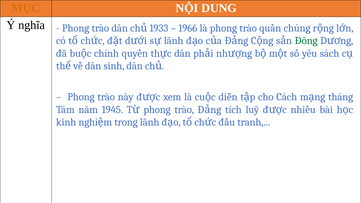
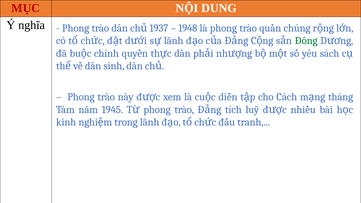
MỤC colour: orange -> red
1933: 1933 -> 1937
1966: 1966 -> 1948
